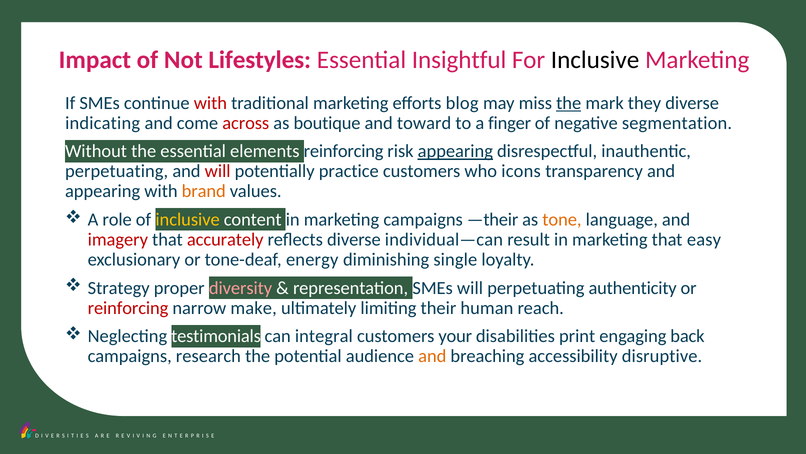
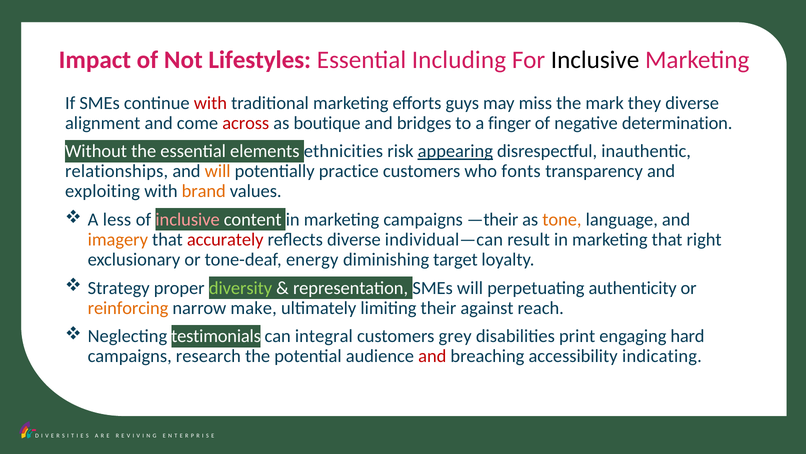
Insightful: Insightful -> Including
blog: blog -> guys
the at (569, 103) underline: present -> none
indicating: indicating -> alignment
toward: toward -> bridges
segmentation: segmentation -> determination
elements reinforcing: reinforcing -> ethnicities
perpetuating at (117, 171): perpetuating -> relationships
will at (218, 171) colour: red -> orange
icons: icons -> fonts
appearing at (103, 191): appearing -> exploiting
role: role -> less
inclusive at (188, 219) colour: yellow -> pink
imagery colour: red -> orange
easy: easy -> right
single: single -> target
diversity colour: pink -> light green
reinforcing at (128, 308) colour: red -> orange
human: human -> against
your: your -> grey
back: back -> hard
and at (432, 356) colour: orange -> red
disruptive: disruptive -> indicating
